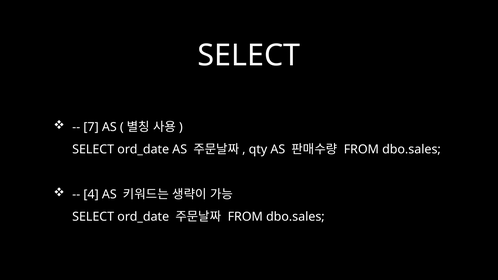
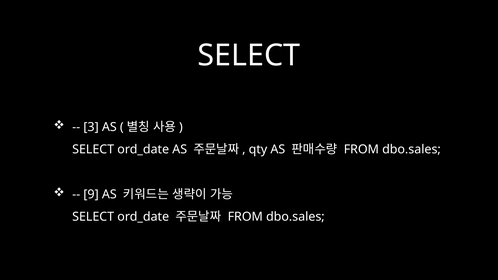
7: 7 -> 3
4: 4 -> 9
